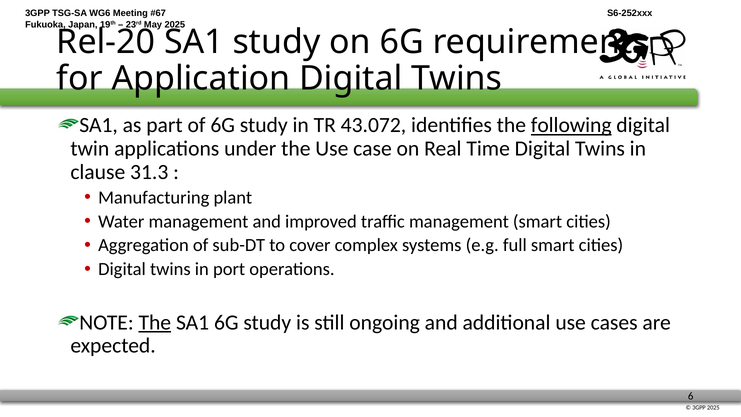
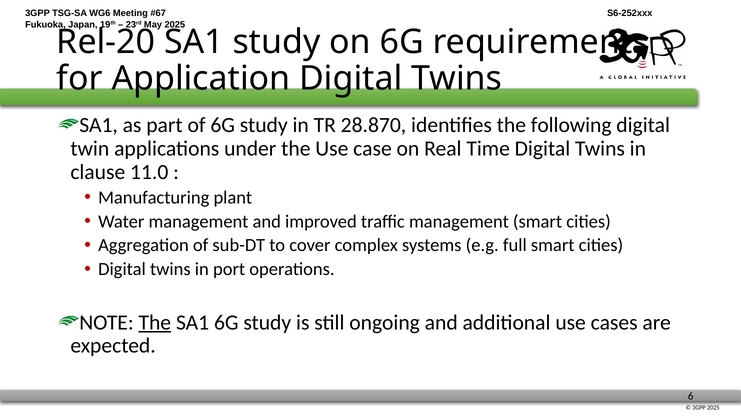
43.072: 43.072 -> 28.870
following underline: present -> none
31.3: 31.3 -> 11.0
